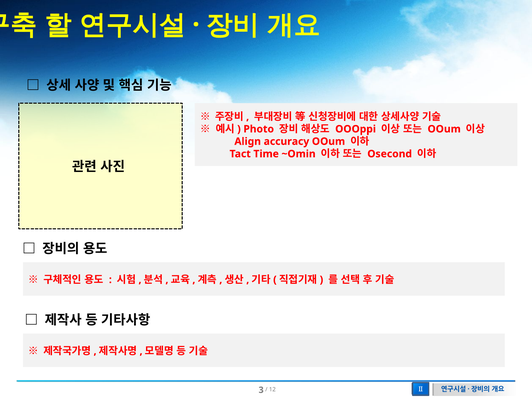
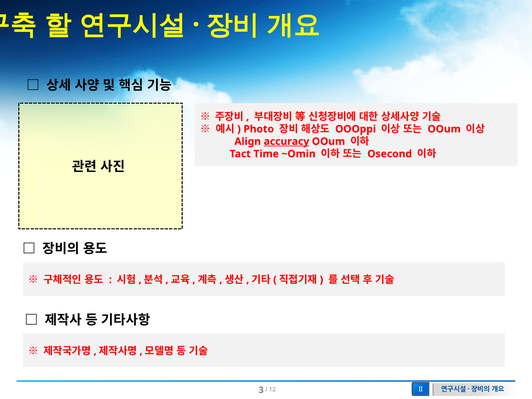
accuracy underline: none -> present
